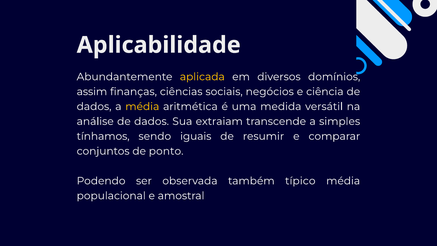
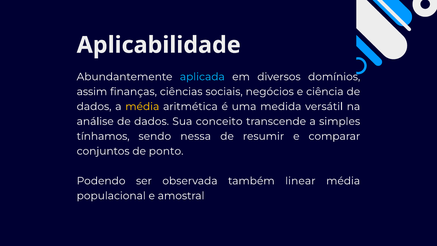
aplicada colour: yellow -> light blue
extraiam: extraiam -> conceito
iguais: iguais -> nessa
típico: típico -> linear
